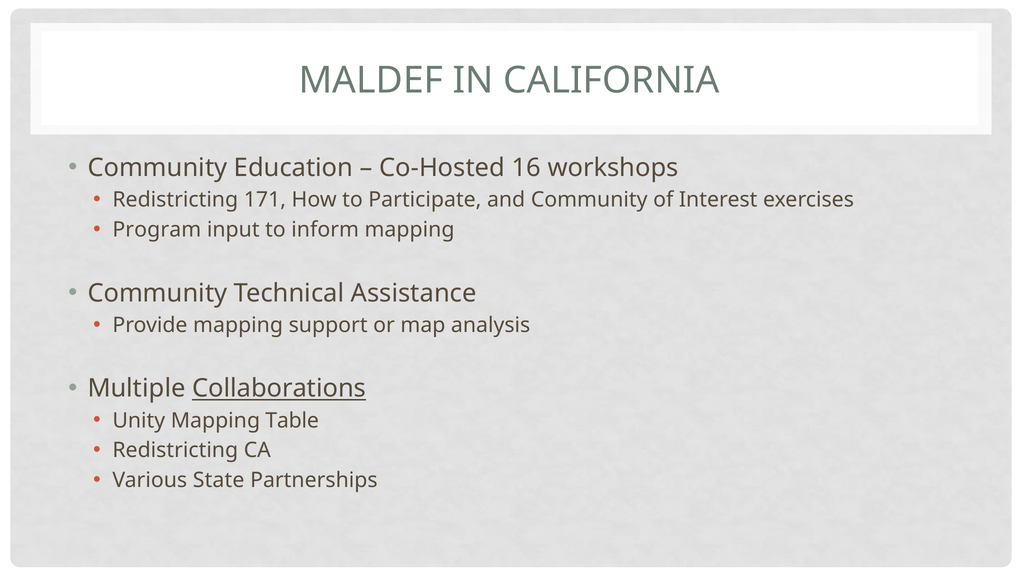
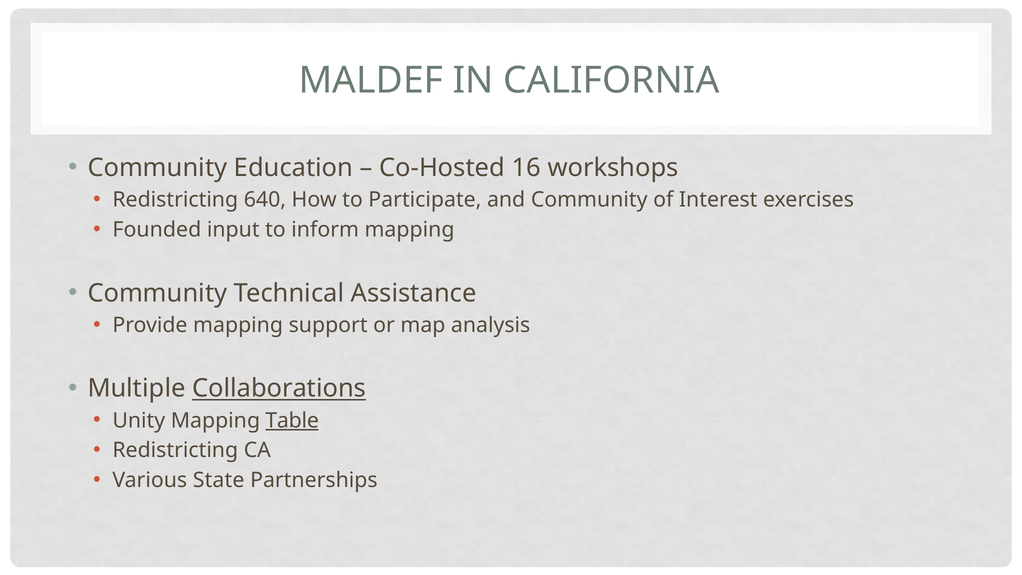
171: 171 -> 640
Program: Program -> Founded
Table underline: none -> present
